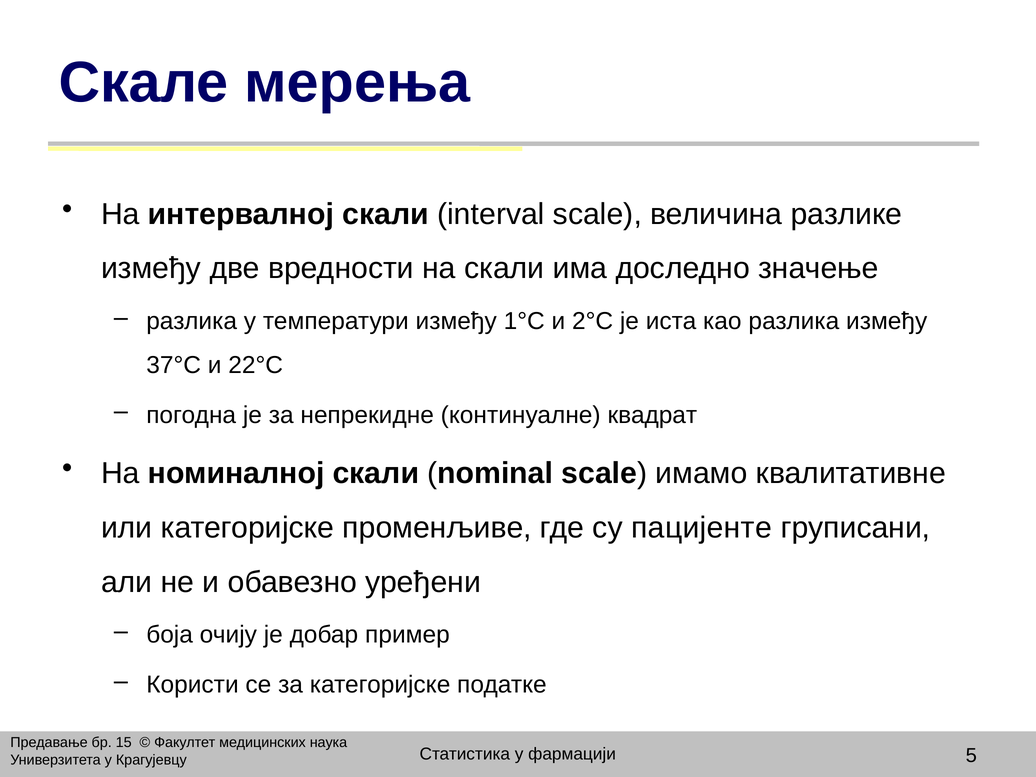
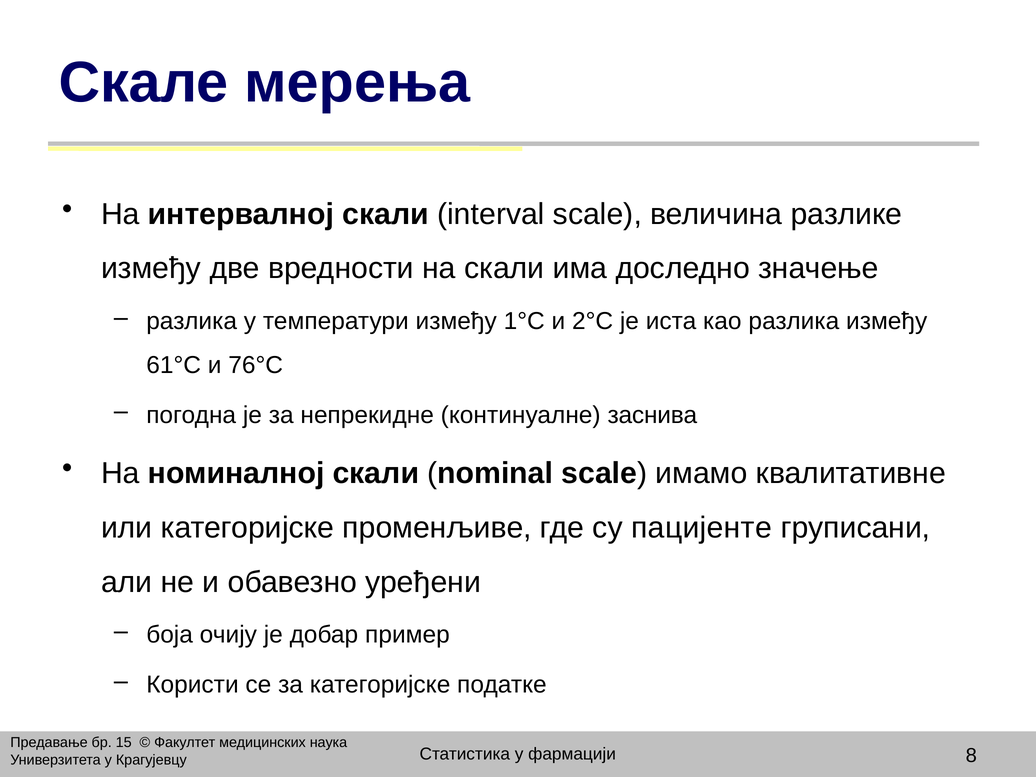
37°C: 37°C -> 61°C
22°C: 22°C -> 76°C
квадрат: квадрат -> заснива
5: 5 -> 8
